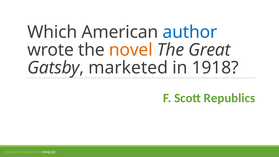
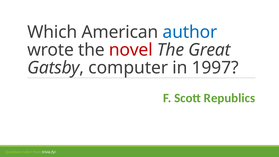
novel colour: orange -> red
marketed: marketed -> computer
1918: 1918 -> 1997
